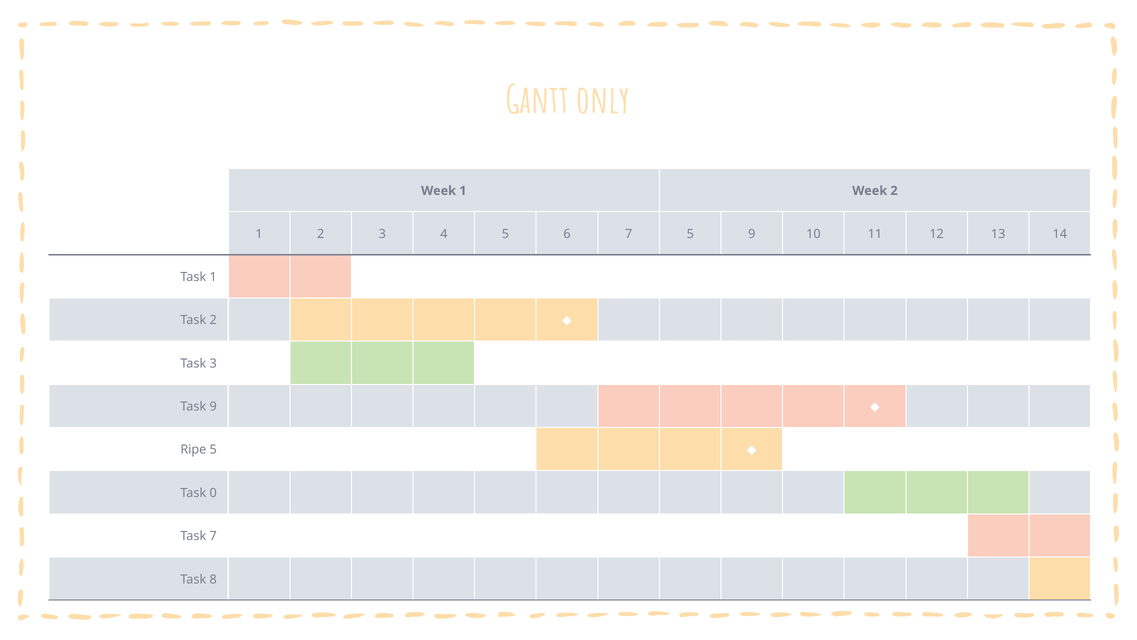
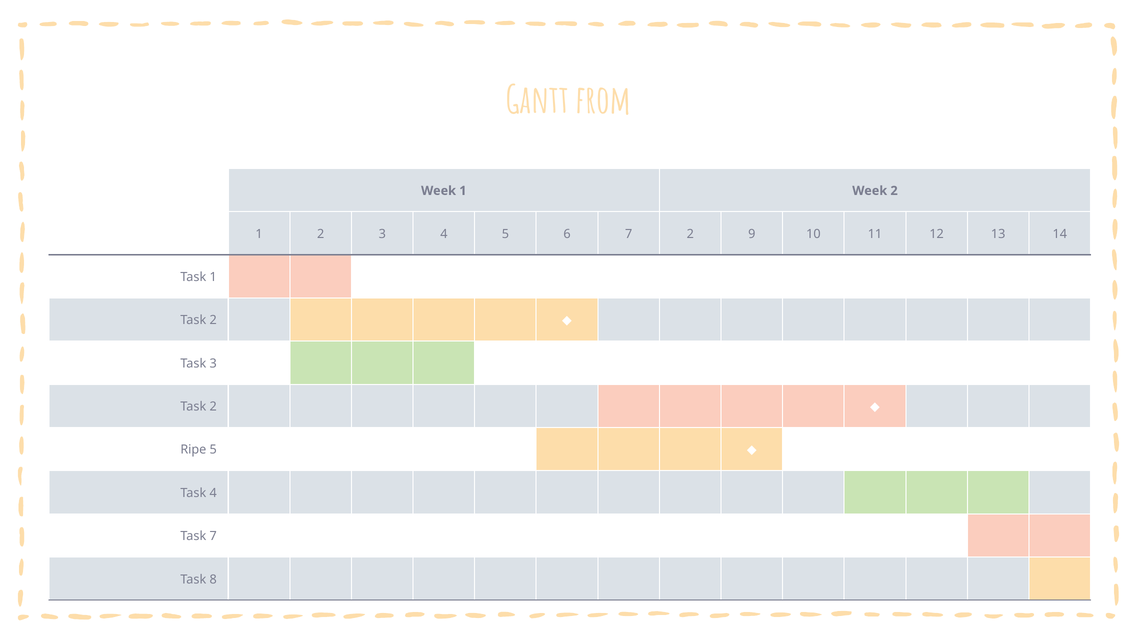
only: only -> from
7 5: 5 -> 2
9 at (213, 406): 9 -> 2
Task 0: 0 -> 4
